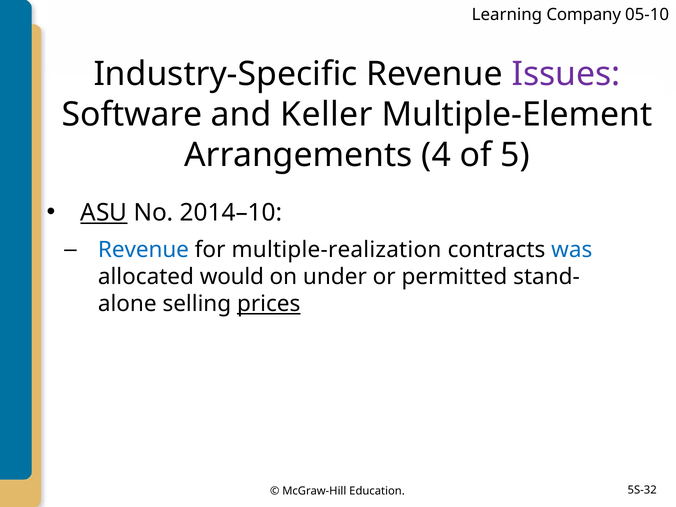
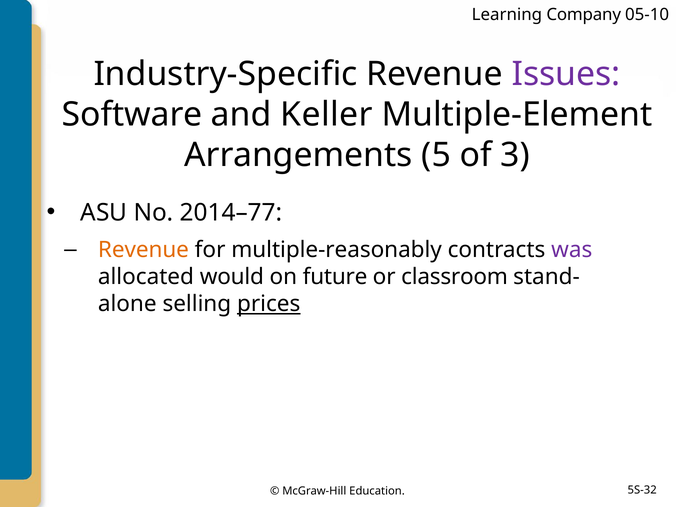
4: 4 -> 5
5: 5 -> 3
ASU underline: present -> none
2014–10: 2014–10 -> 2014–77
Revenue at (143, 250) colour: blue -> orange
multiple-realization: multiple-realization -> multiple-reasonably
was colour: blue -> purple
under: under -> future
permitted: permitted -> classroom
